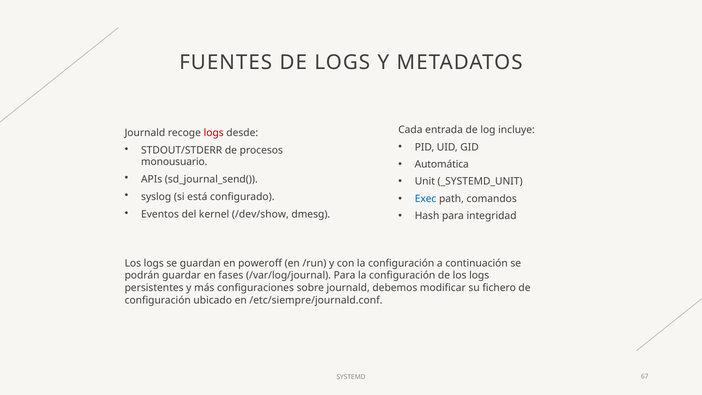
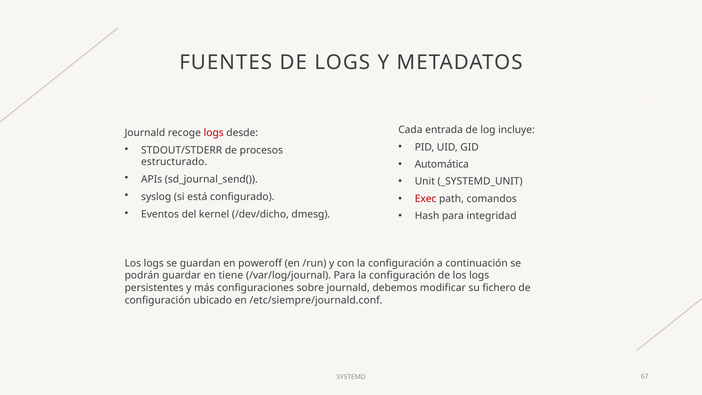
monousuario: monousuario -> estructurado
Exec colour: blue -> red
/dev/show: /dev/show -> /dev/dicho
fases: fases -> tiene
